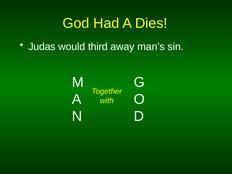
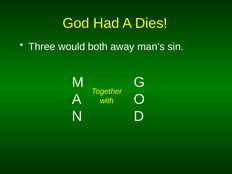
Judas: Judas -> Three
third: third -> both
